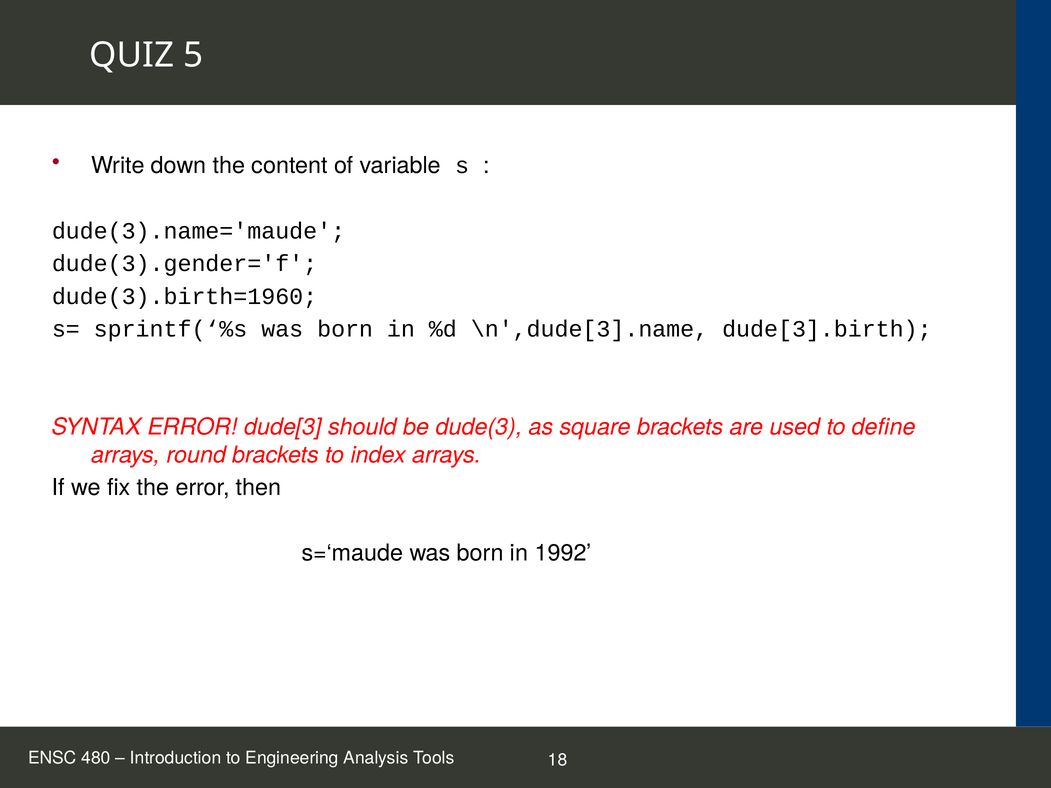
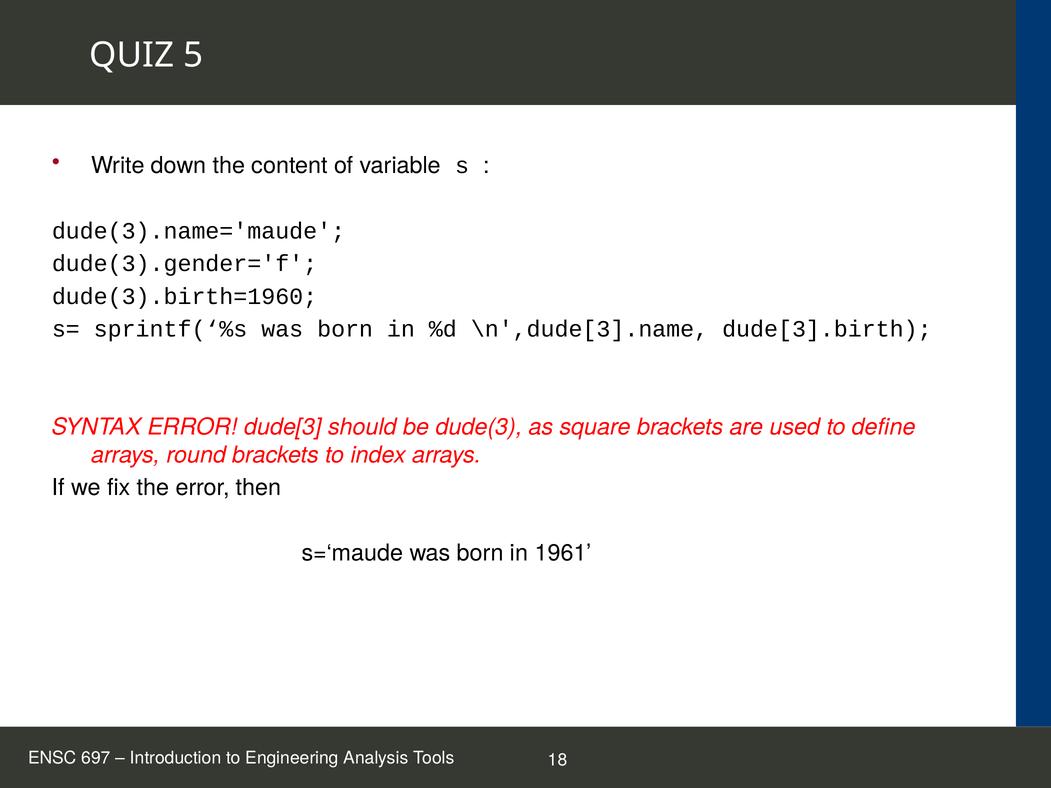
1992: 1992 -> 1961
480: 480 -> 697
